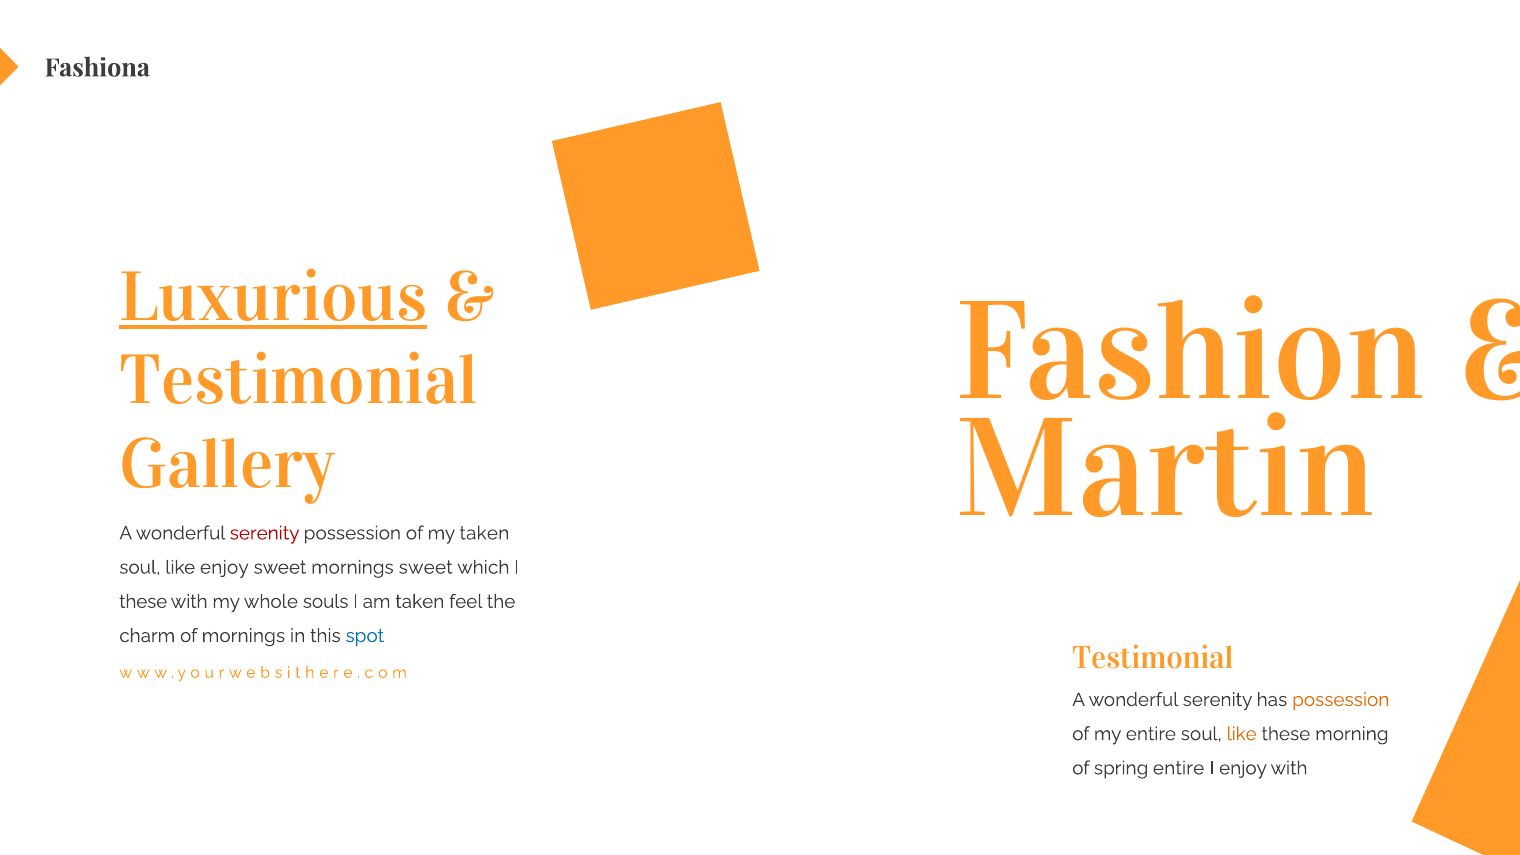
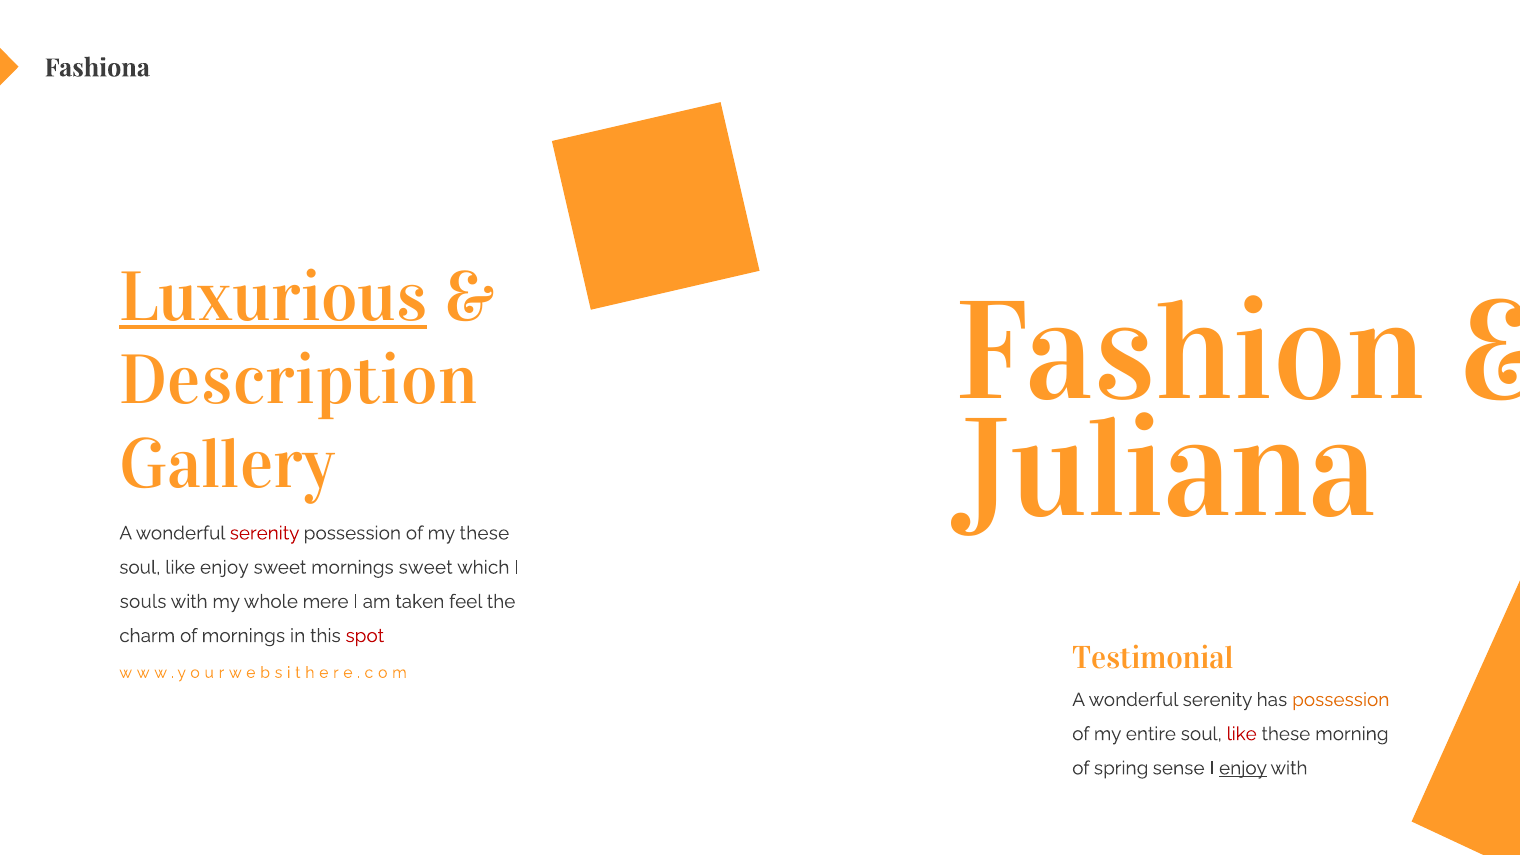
Testimonial at (299, 381): Testimonial -> Description
Martin: Martin -> Juliana
my taken: taken -> these
these at (143, 602): these -> souls
souls: souls -> mere
spot colour: blue -> red
like at (1242, 734) colour: orange -> red
spring entire: entire -> sense
enjoy at (1243, 768) underline: none -> present
